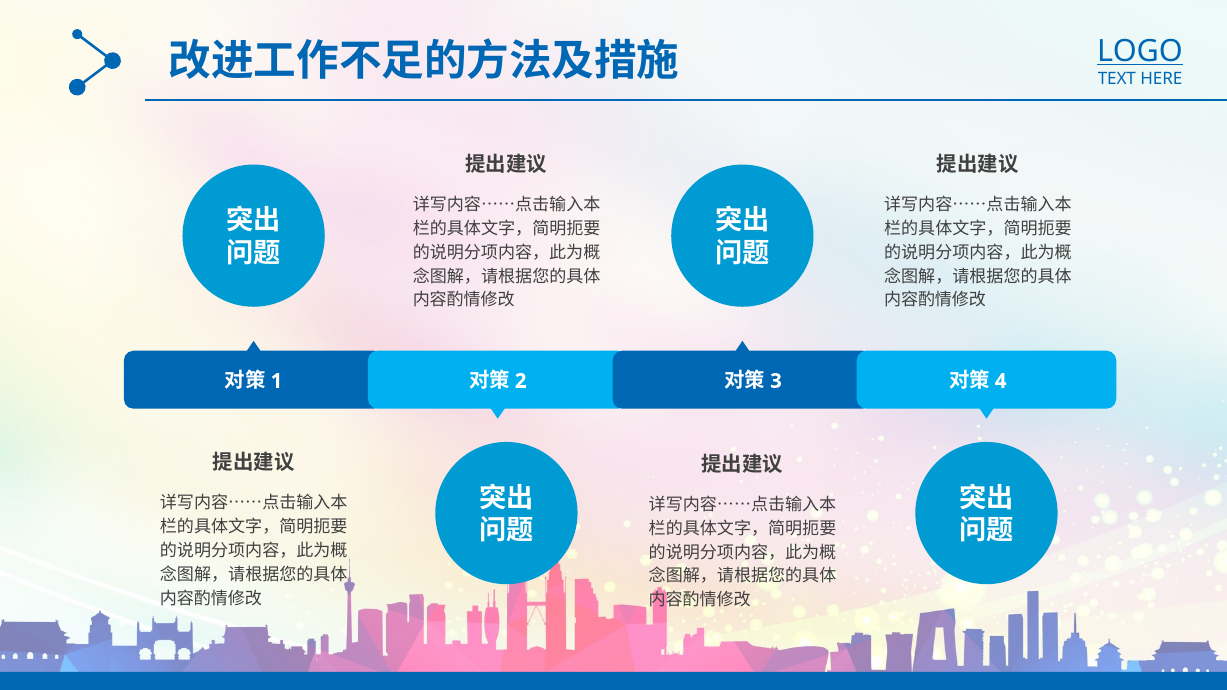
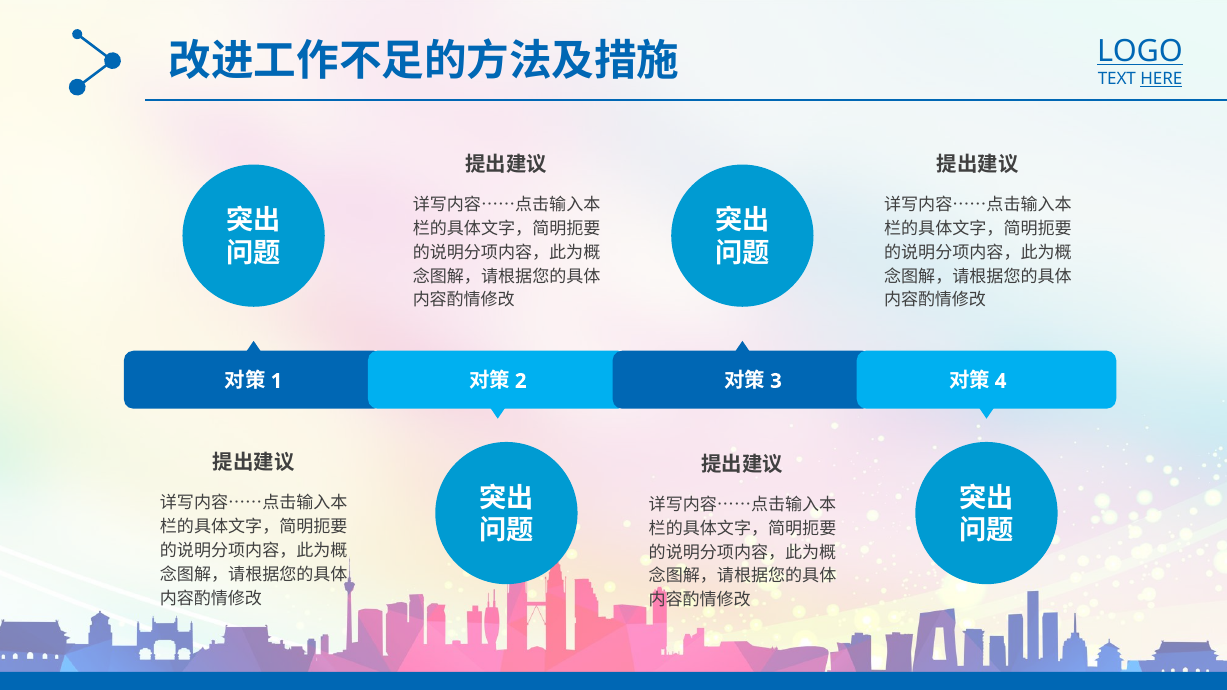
HERE underline: none -> present
